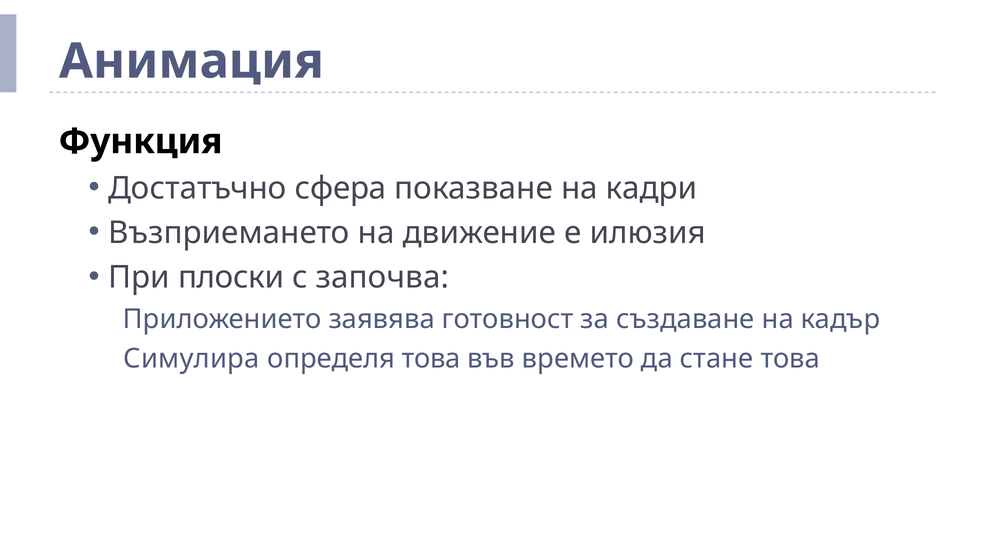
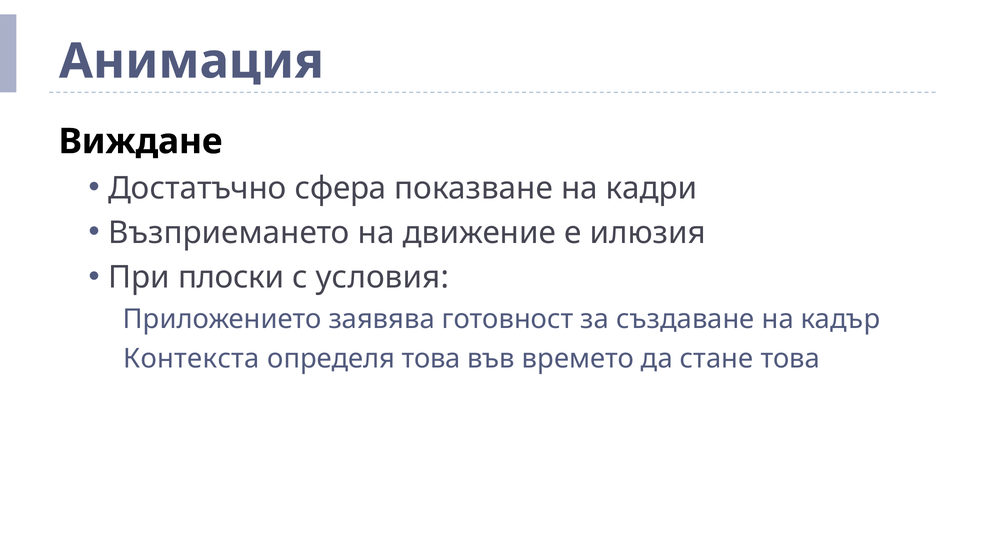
Функция: Функция -> Виждане
започва: започва -> условия
Симулира: Симулира -> Контекста
